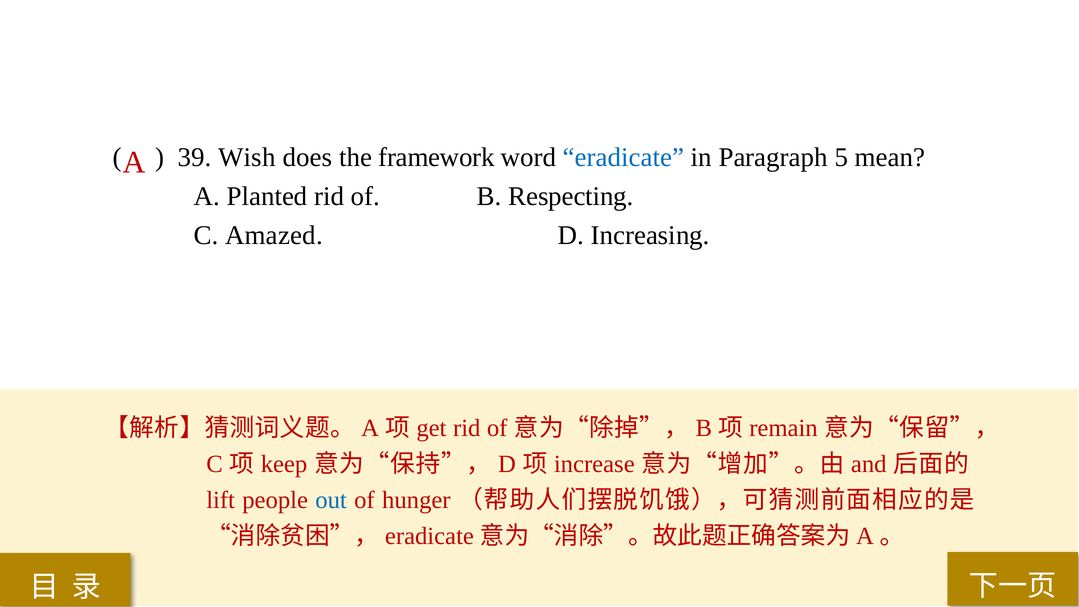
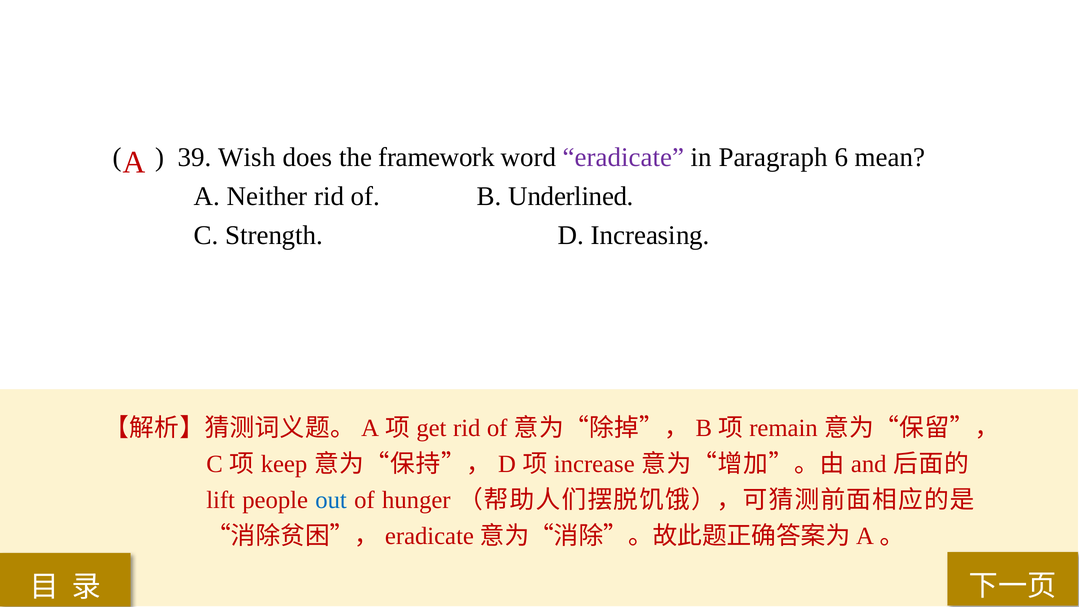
eradicate colour: blue -> purple
5: 5 -> 6
Planted: Planted -> Neither
Respecting: Respecting -> Underlined
Amazed: Amazed -> Strength
